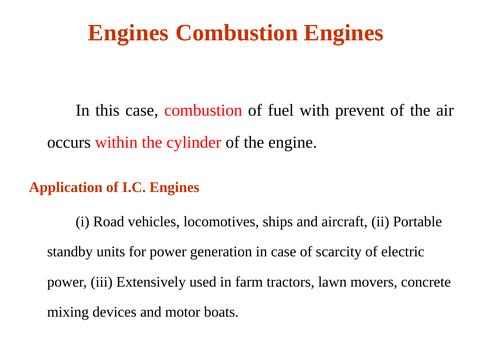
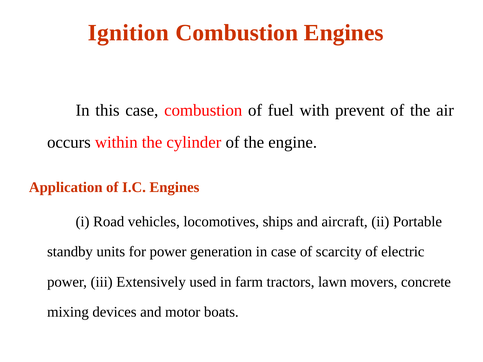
Engines at (128, 33): Engines -> Ignition
